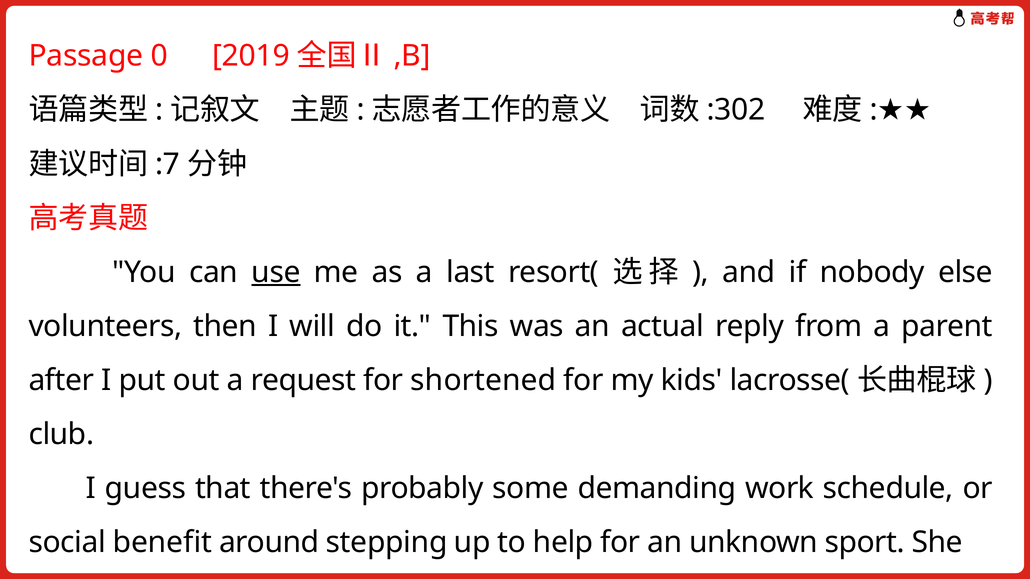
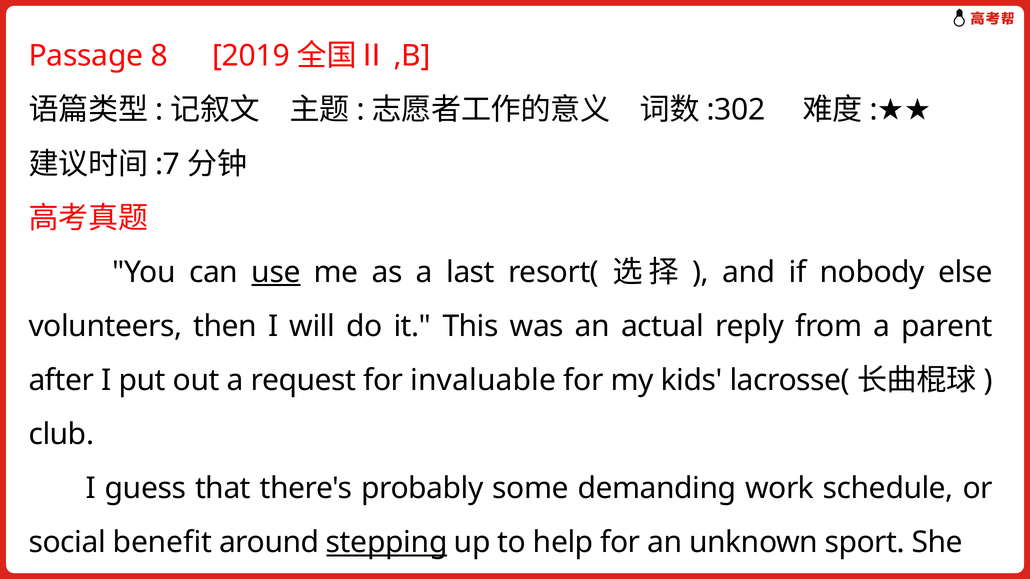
0: 0 -> 8
shortened: shortened -> invaluable
stepping underline: none -> present
